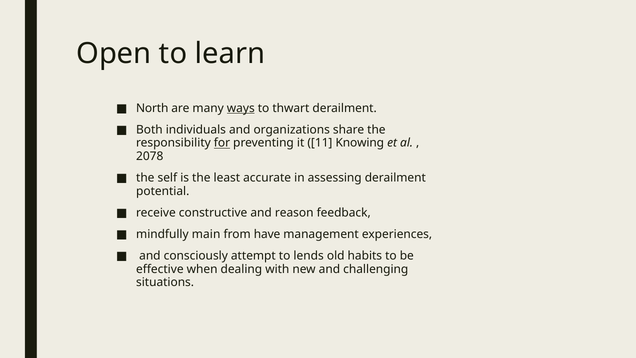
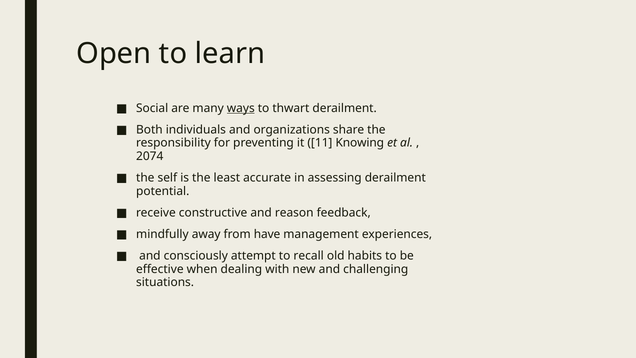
North: North -> Social
for underline: present -> none
2078: 2078 -> 2074
main: main -> away
lends: lends -> recall
